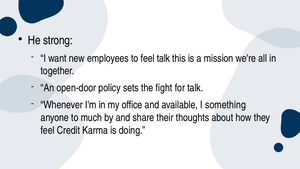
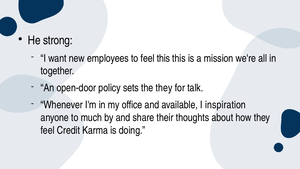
feel talk: talk -> this
the fight: fight -> they
something: something -> inspiration
